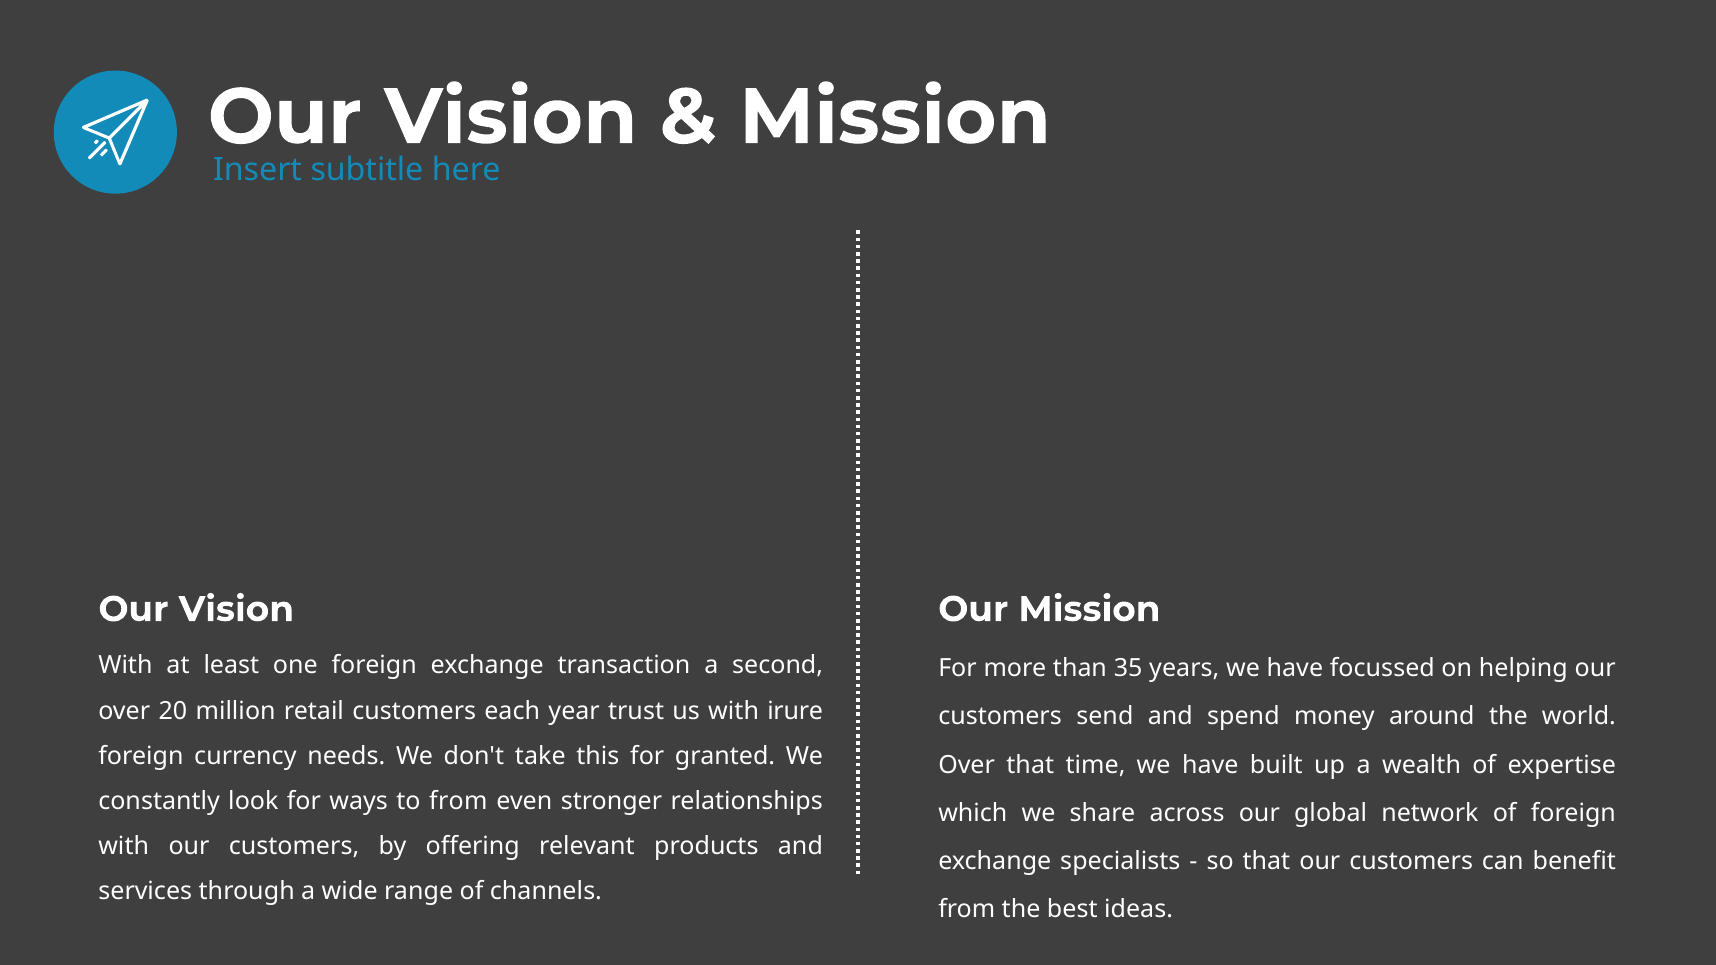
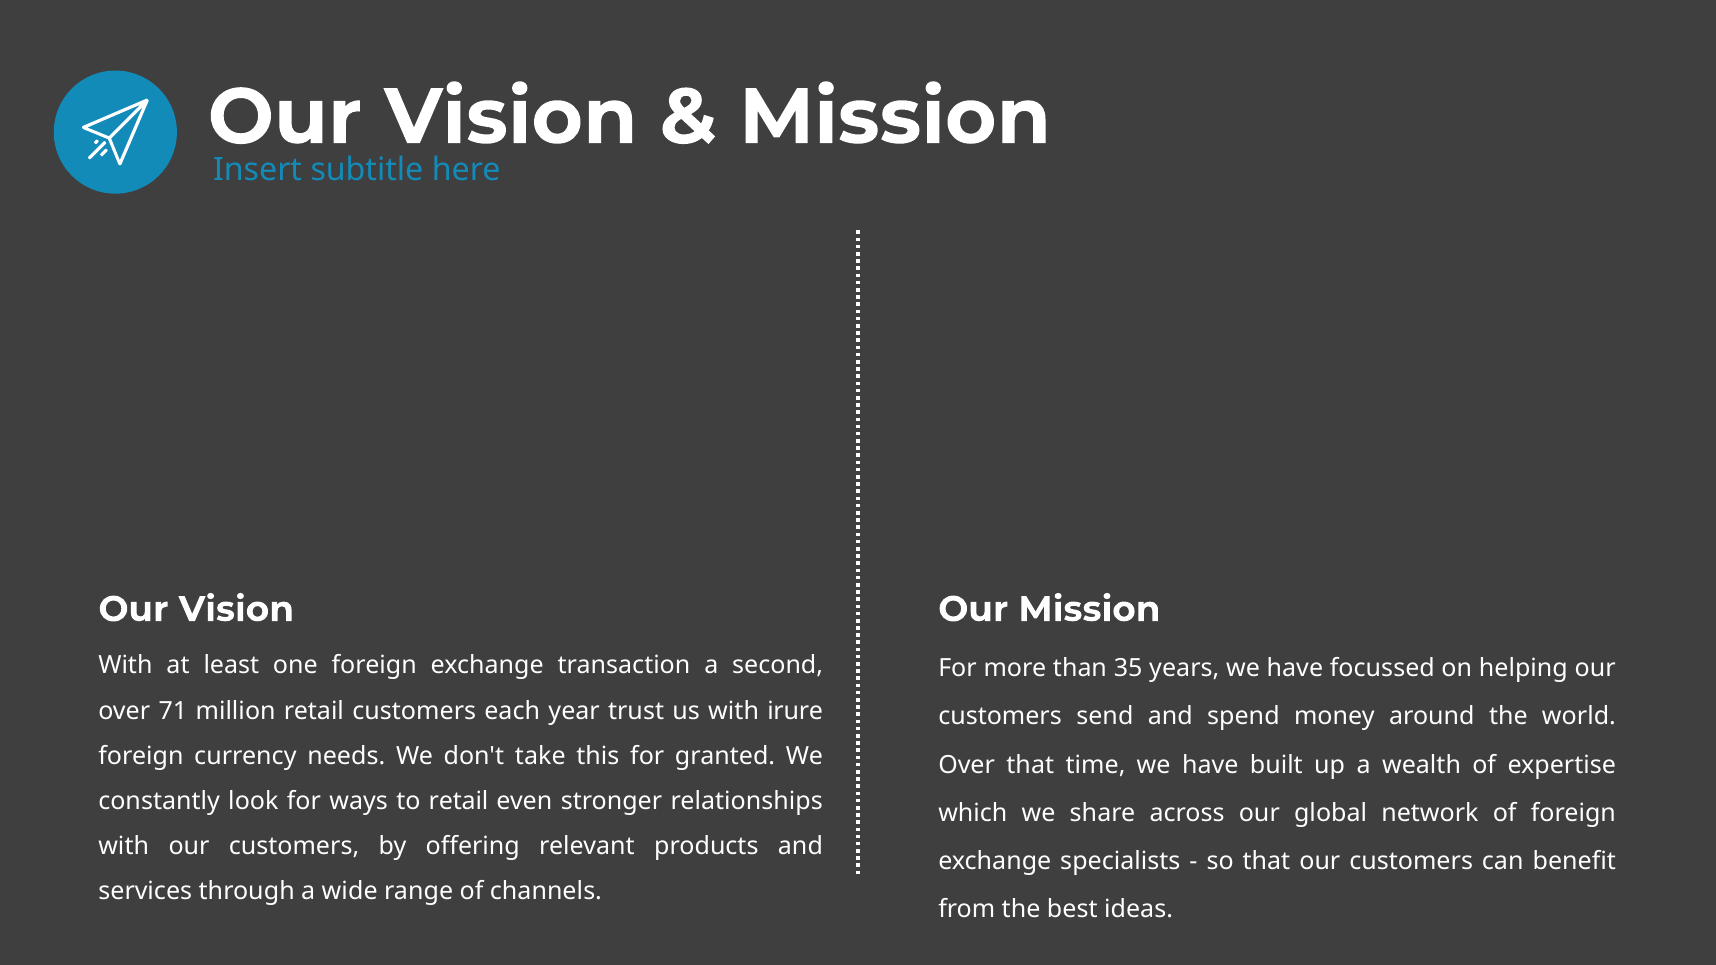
20: 20 -> 71
to from: from -> retail
